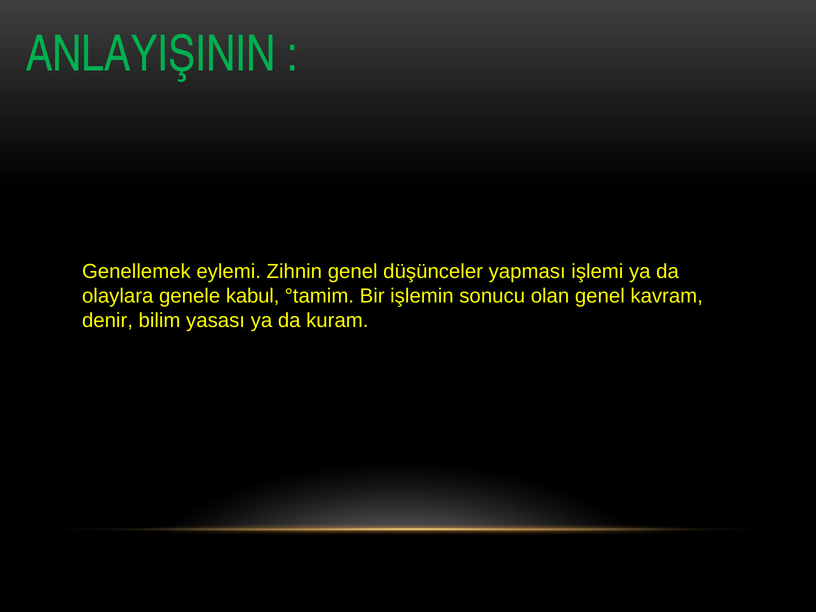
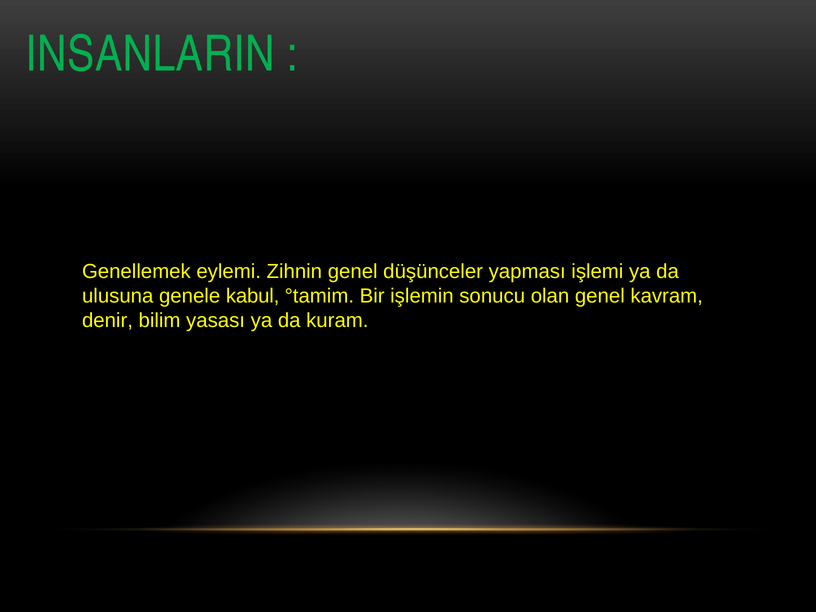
ANLAYIŞININ: ANLAYIŞININ -> INSANLARIN
olaylara: olaylara -> ulusuna
